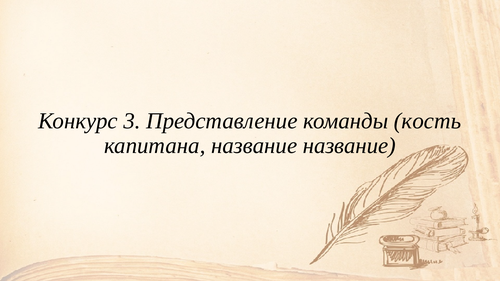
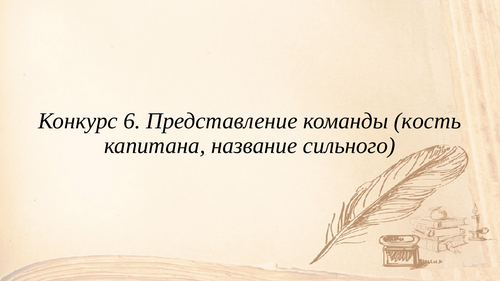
3: 3 -> 6
название название: название -> сильного
